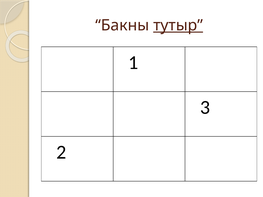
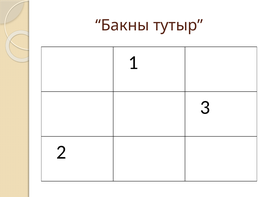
тутыр underline: present -> none
